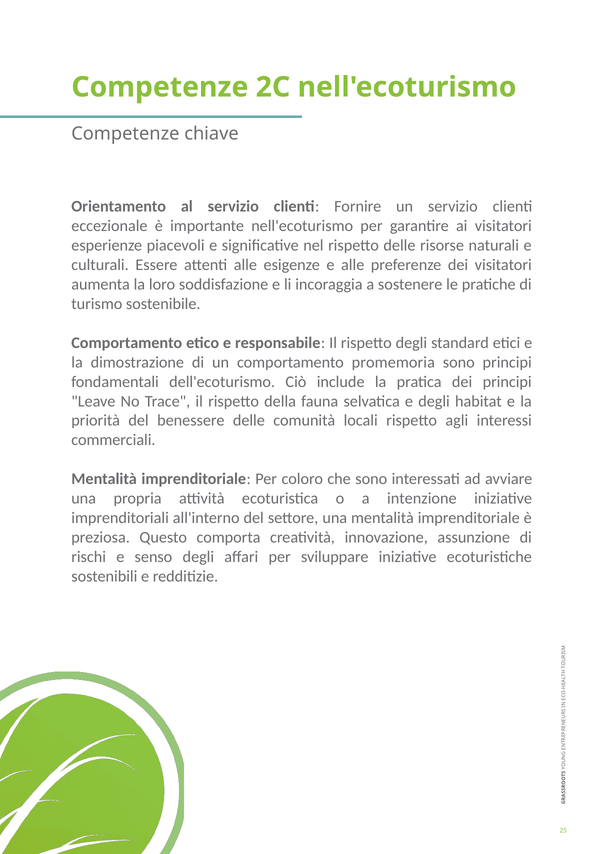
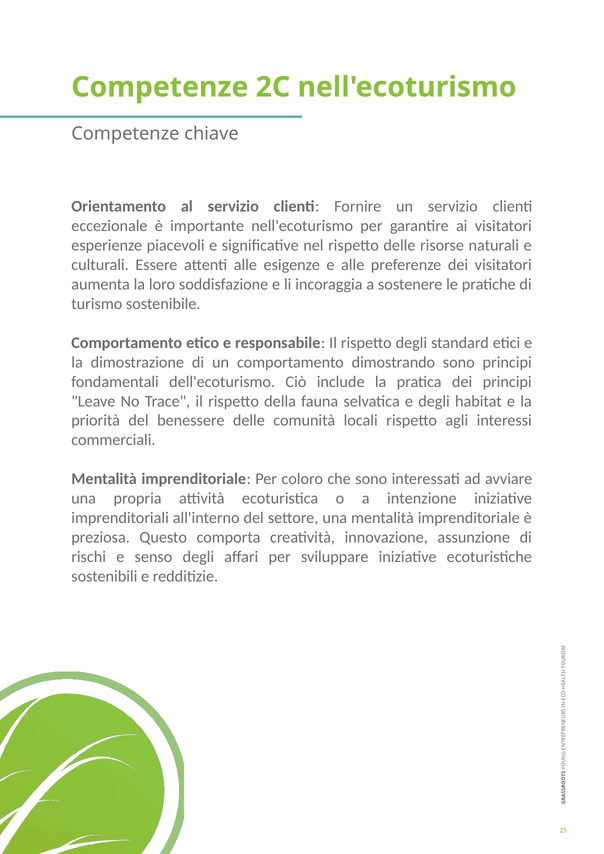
promemoria: promemoria -> dimostrando
